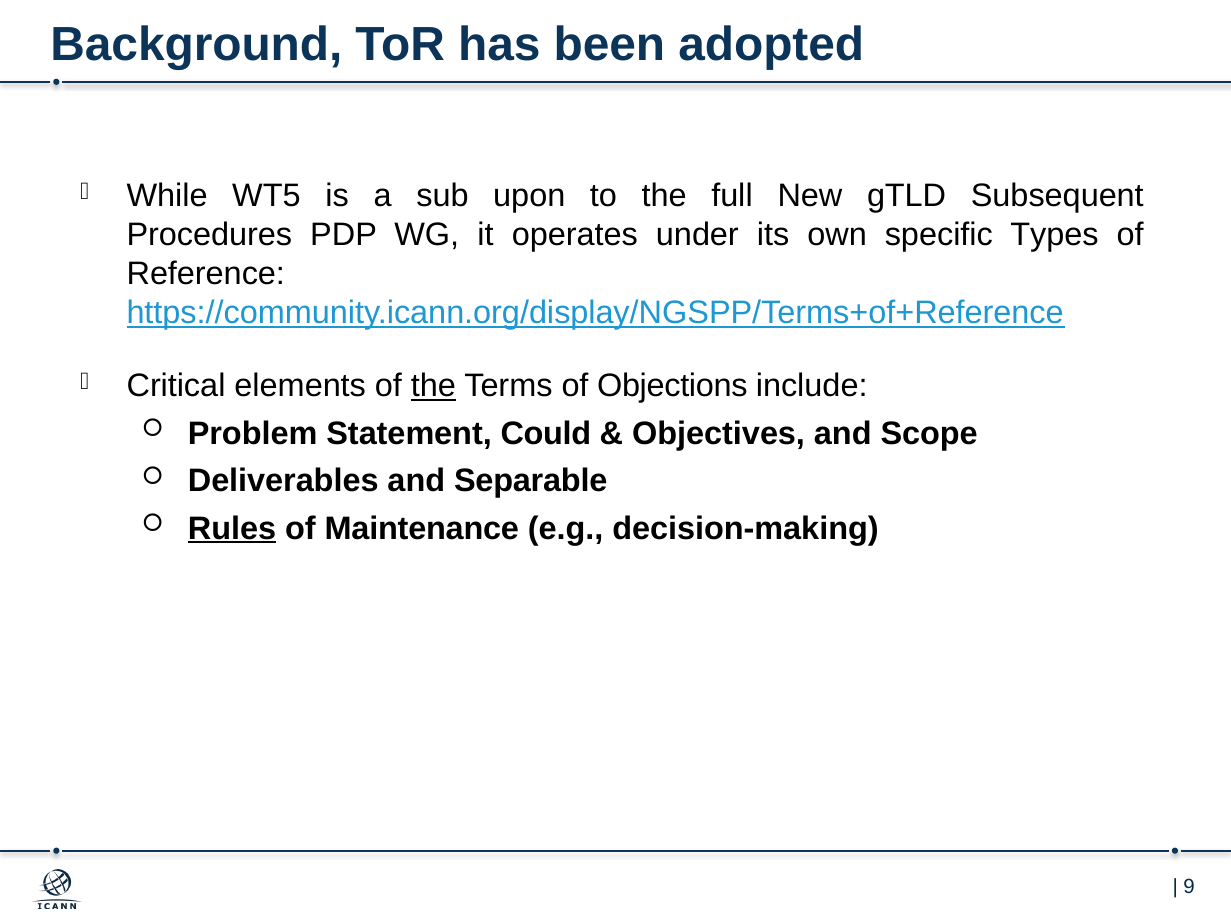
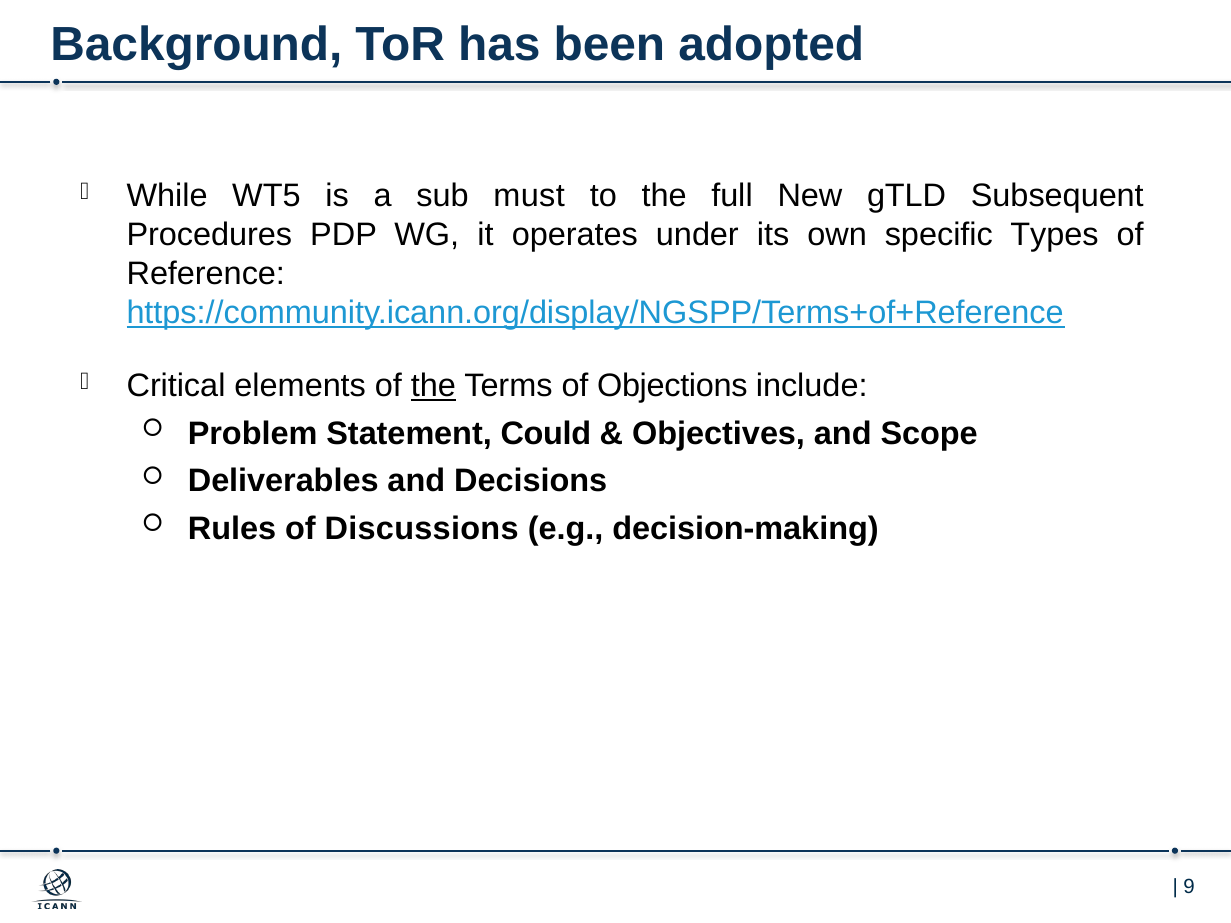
upon: upon -> must
Separable: Separable -> Decisions
Rules underline: present -> none
Maintenance: Maintenance -> Discussions
